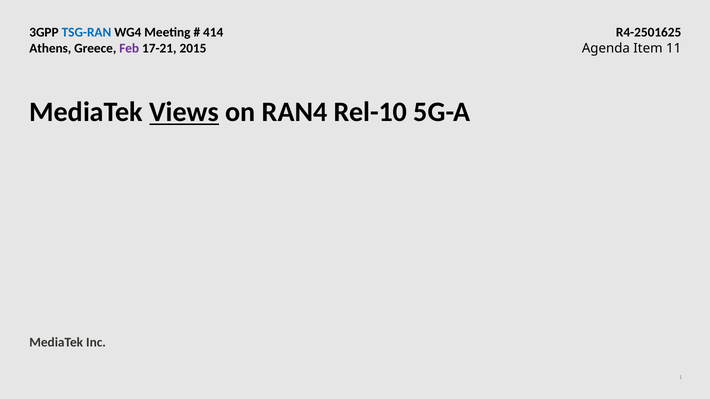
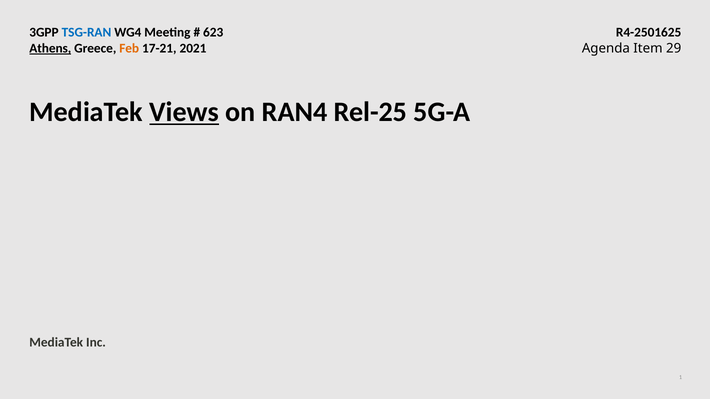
414: 414 -> 623
Athens underline: none -> present
Feb colour: purple -> orange
2015: 2015 -> 2021
11: 11 -> 29
Rel-10: Rel-10 -> Rel-25
